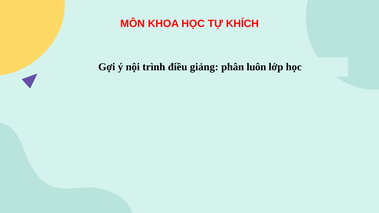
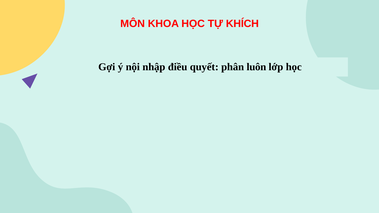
trình: trình -> nhập
giảng: giảng -> quyết
